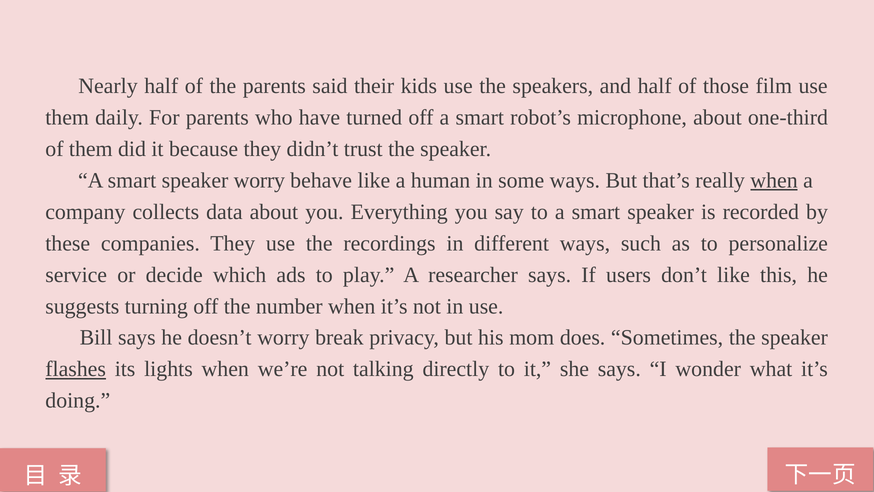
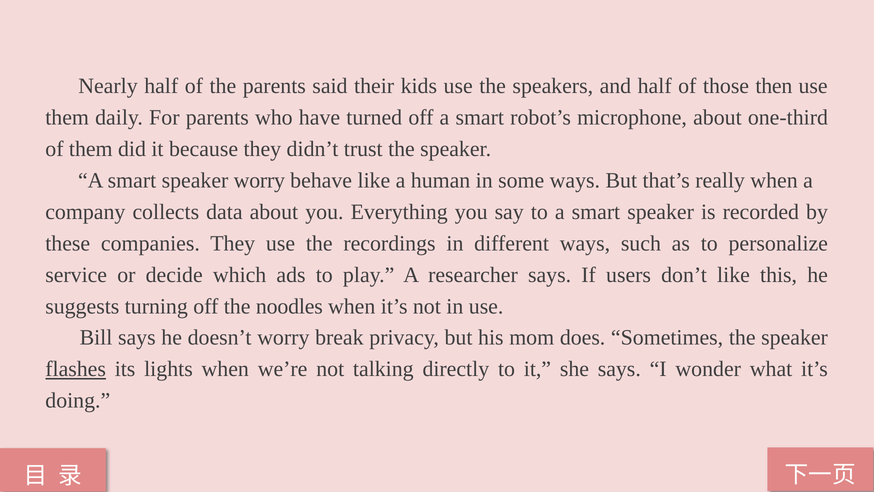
film: film -> then
when at (774, 180) underline: present -> none
number: number -> noodles
